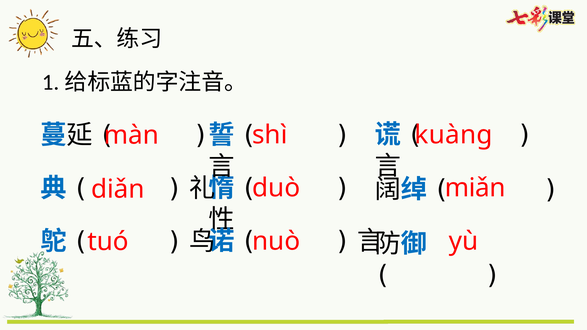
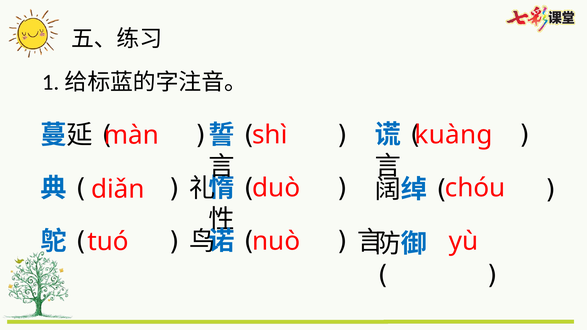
miǎn: miǎn -> chóu
